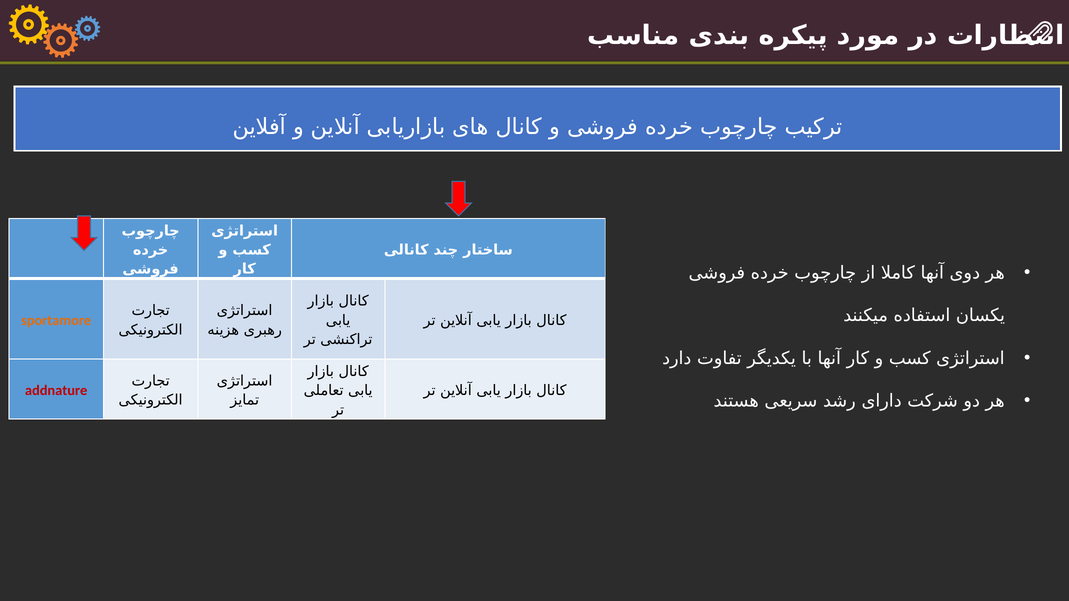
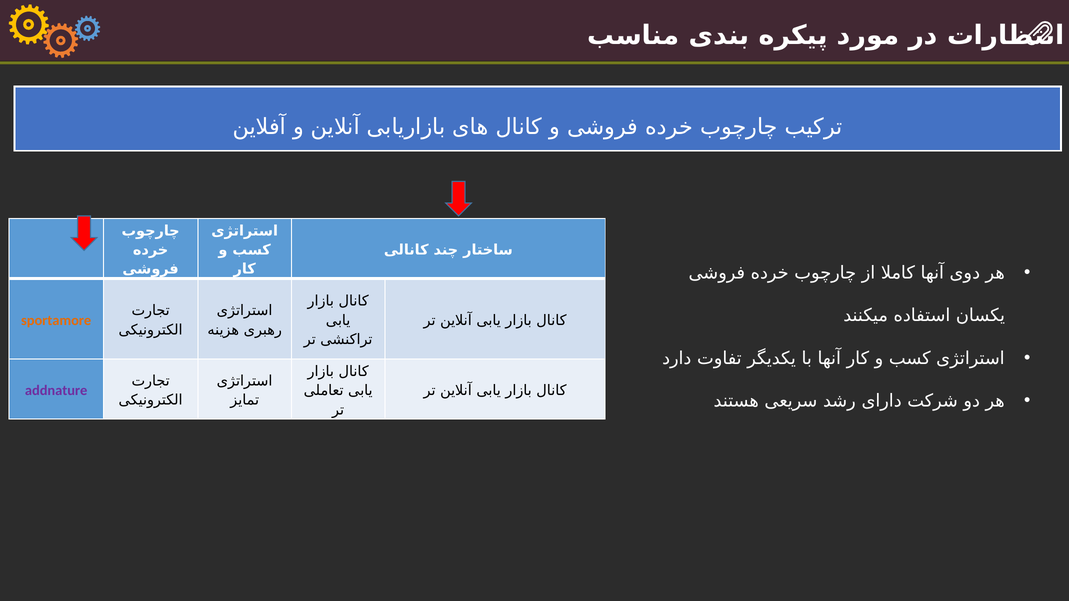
addnature colour: red -> purple
